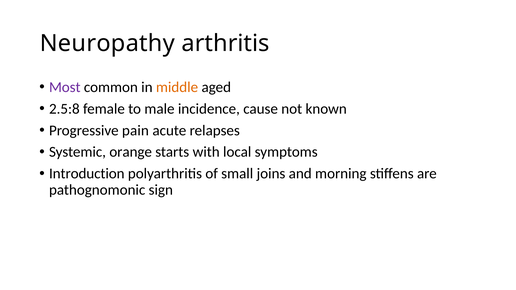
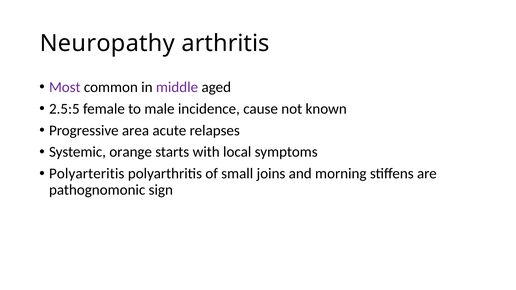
middle colour: orange -> purple
2.5:8: 2.5:8 -> 2.5:5
pain: pain -> area
Introduction: Introduction -> Polyarteritis
